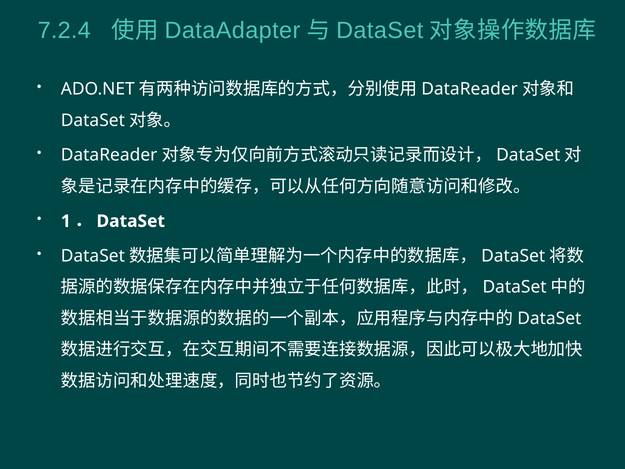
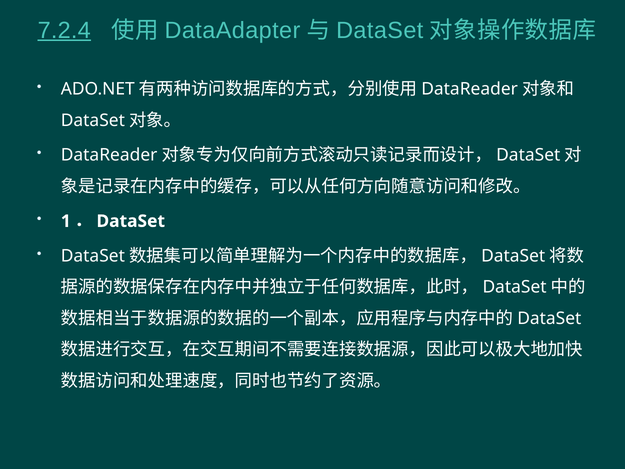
7.2.4 underline: none -> present
